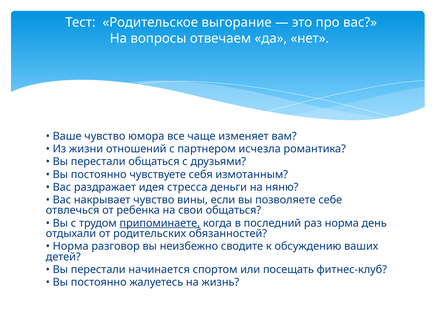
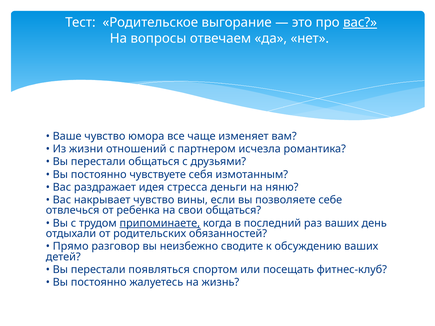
вас at (360, 22) underline: none -> present
раз норма: норма -> ваших
Норма at (71, 247): Норма -> Прямо
начинается: начинается -> появляться
